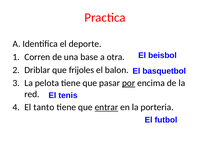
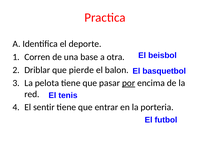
frijoles: frijoles -> pierde
tanto: tanto -> sentir
entrar underline: present -> none
